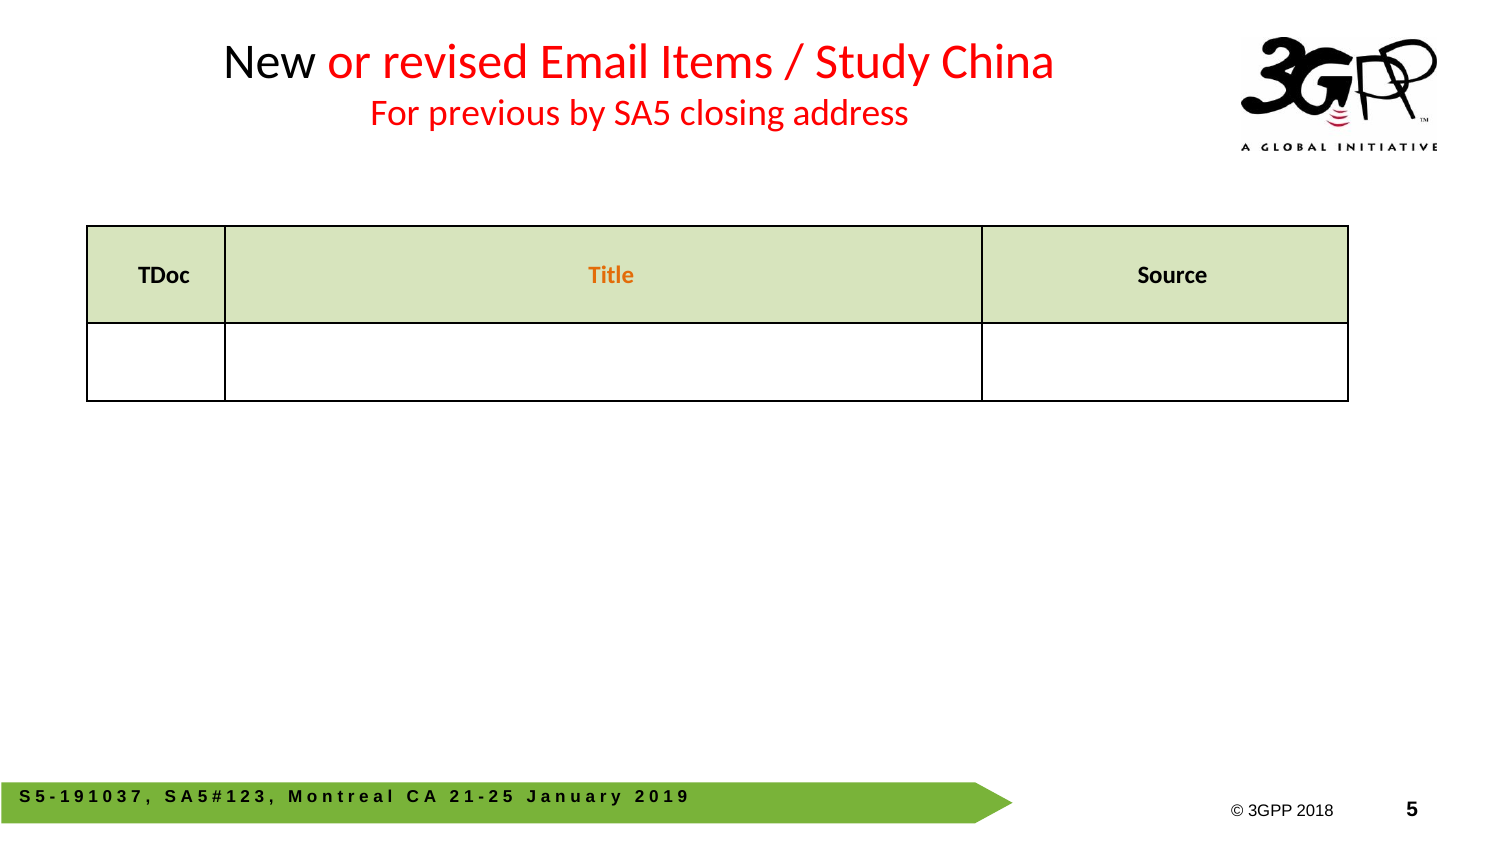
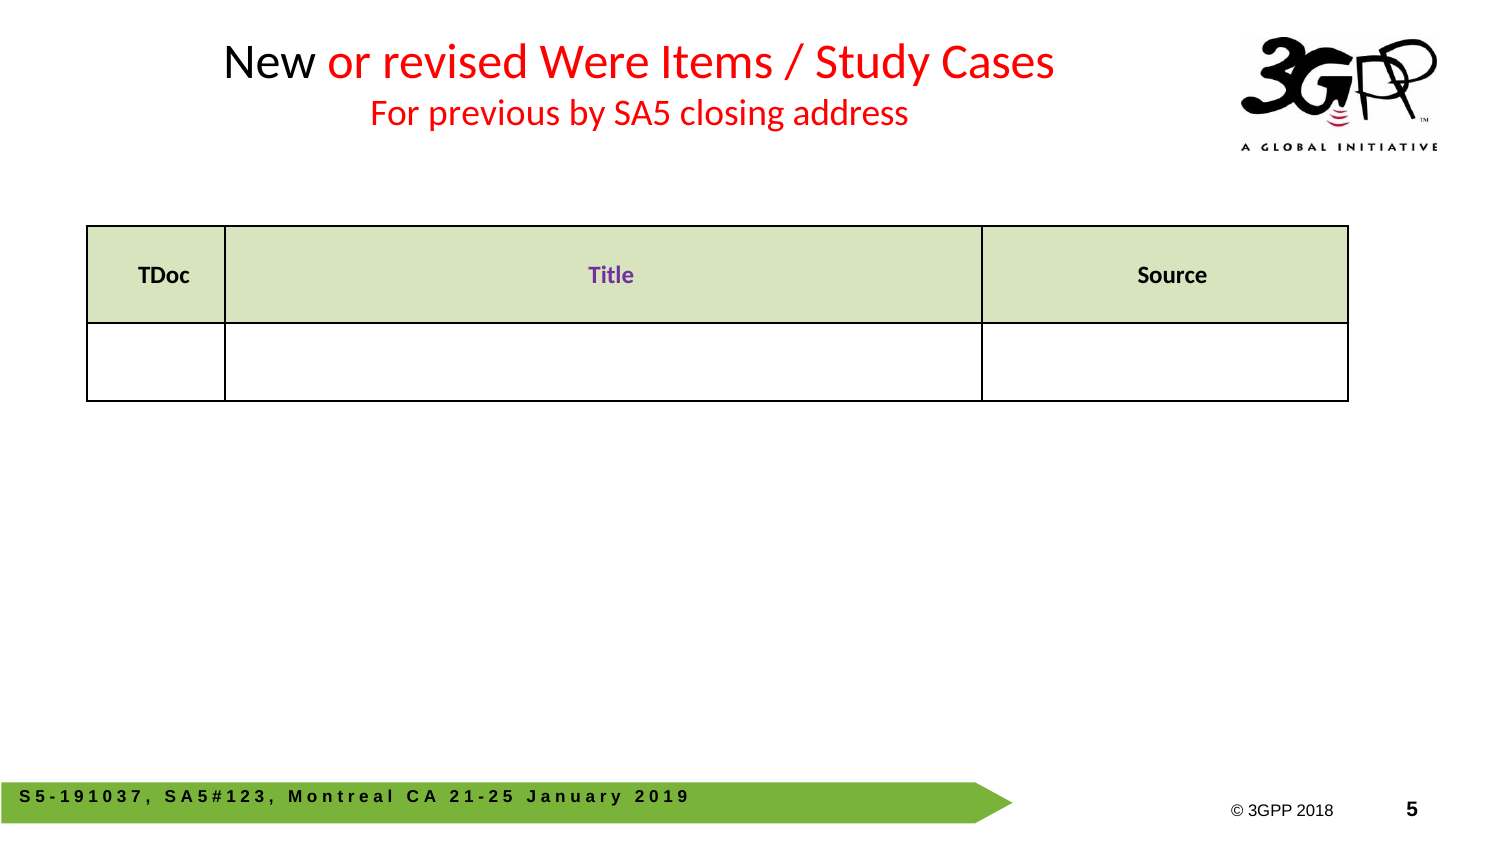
Email: Email -> Were
China: China -> Cases
Title colour: orange -> purple
